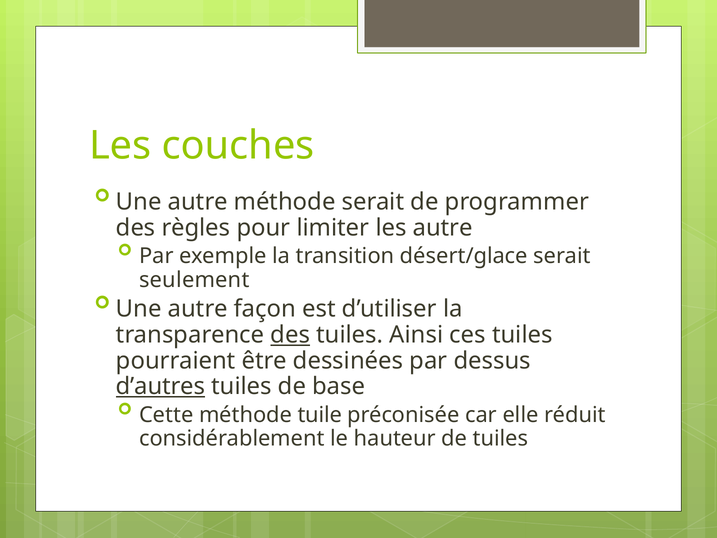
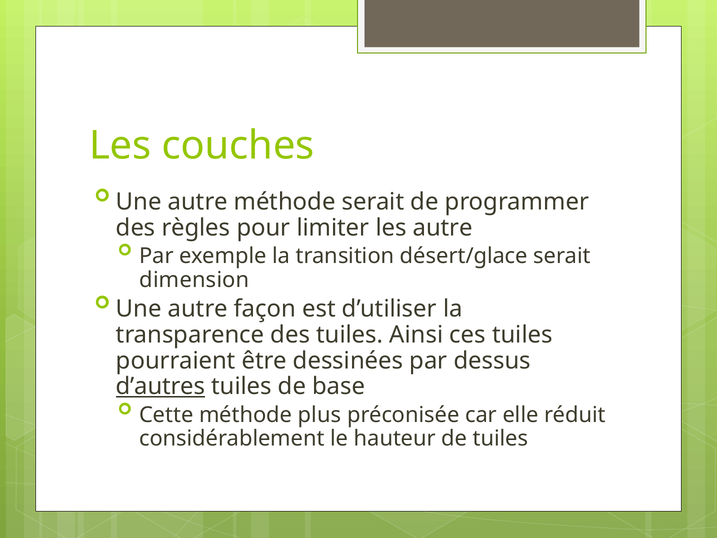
seulement: seulement -> dimension
des at (290, 335) underline: present -> none
tuile: tuile -> plus
